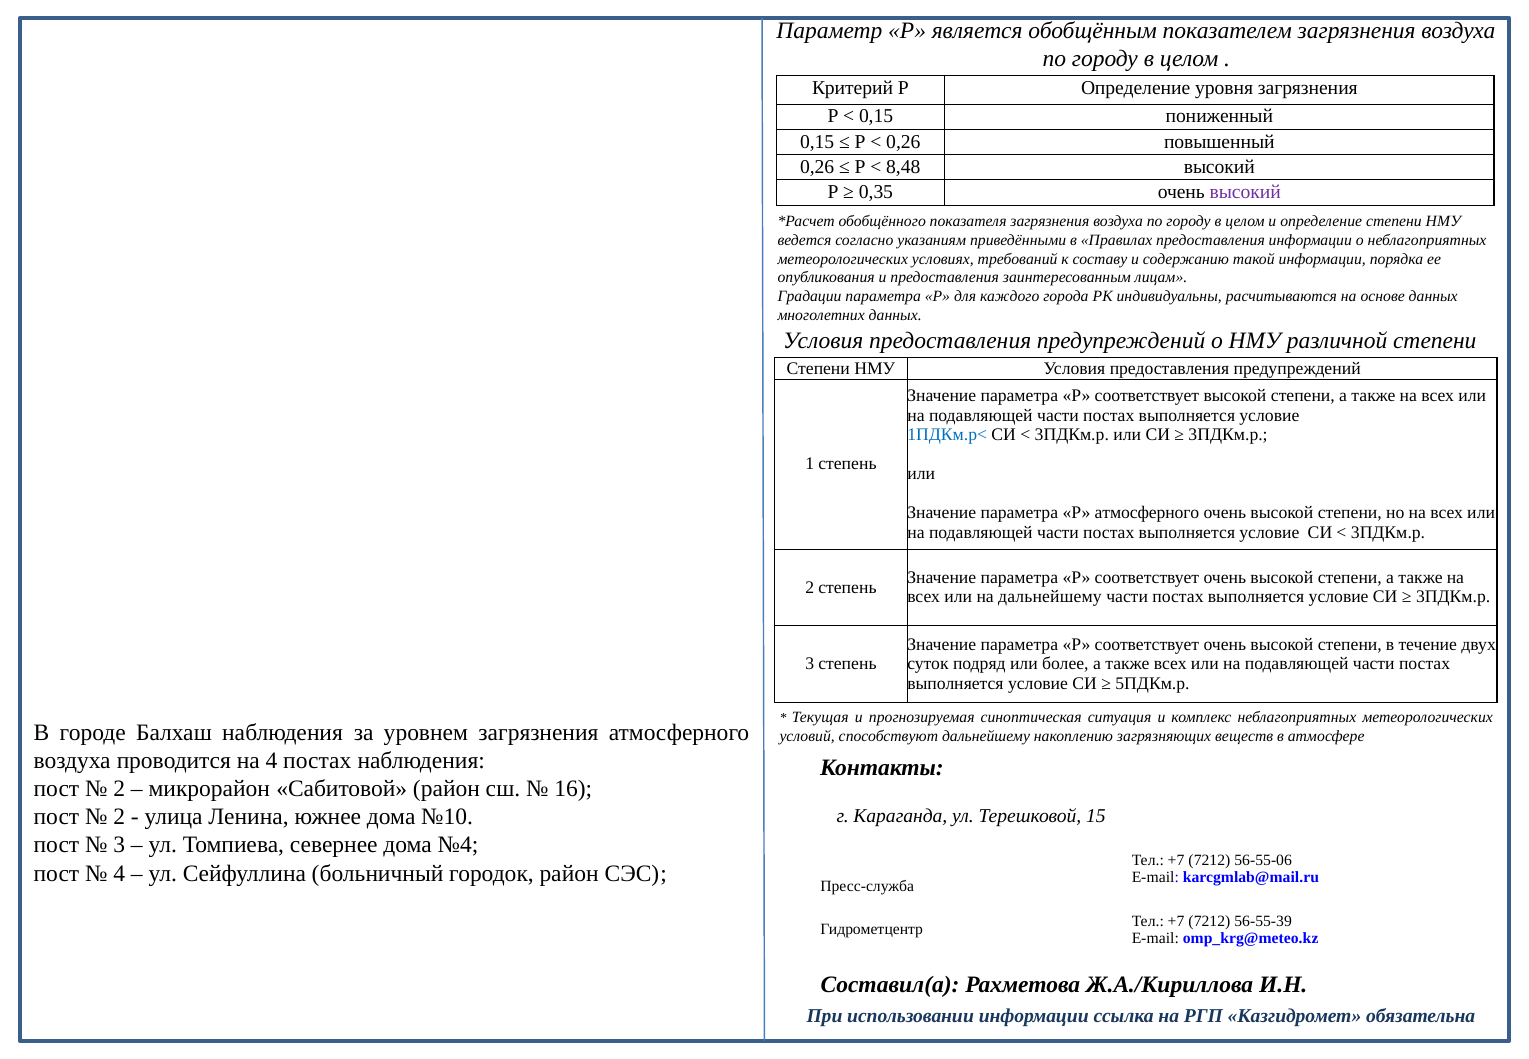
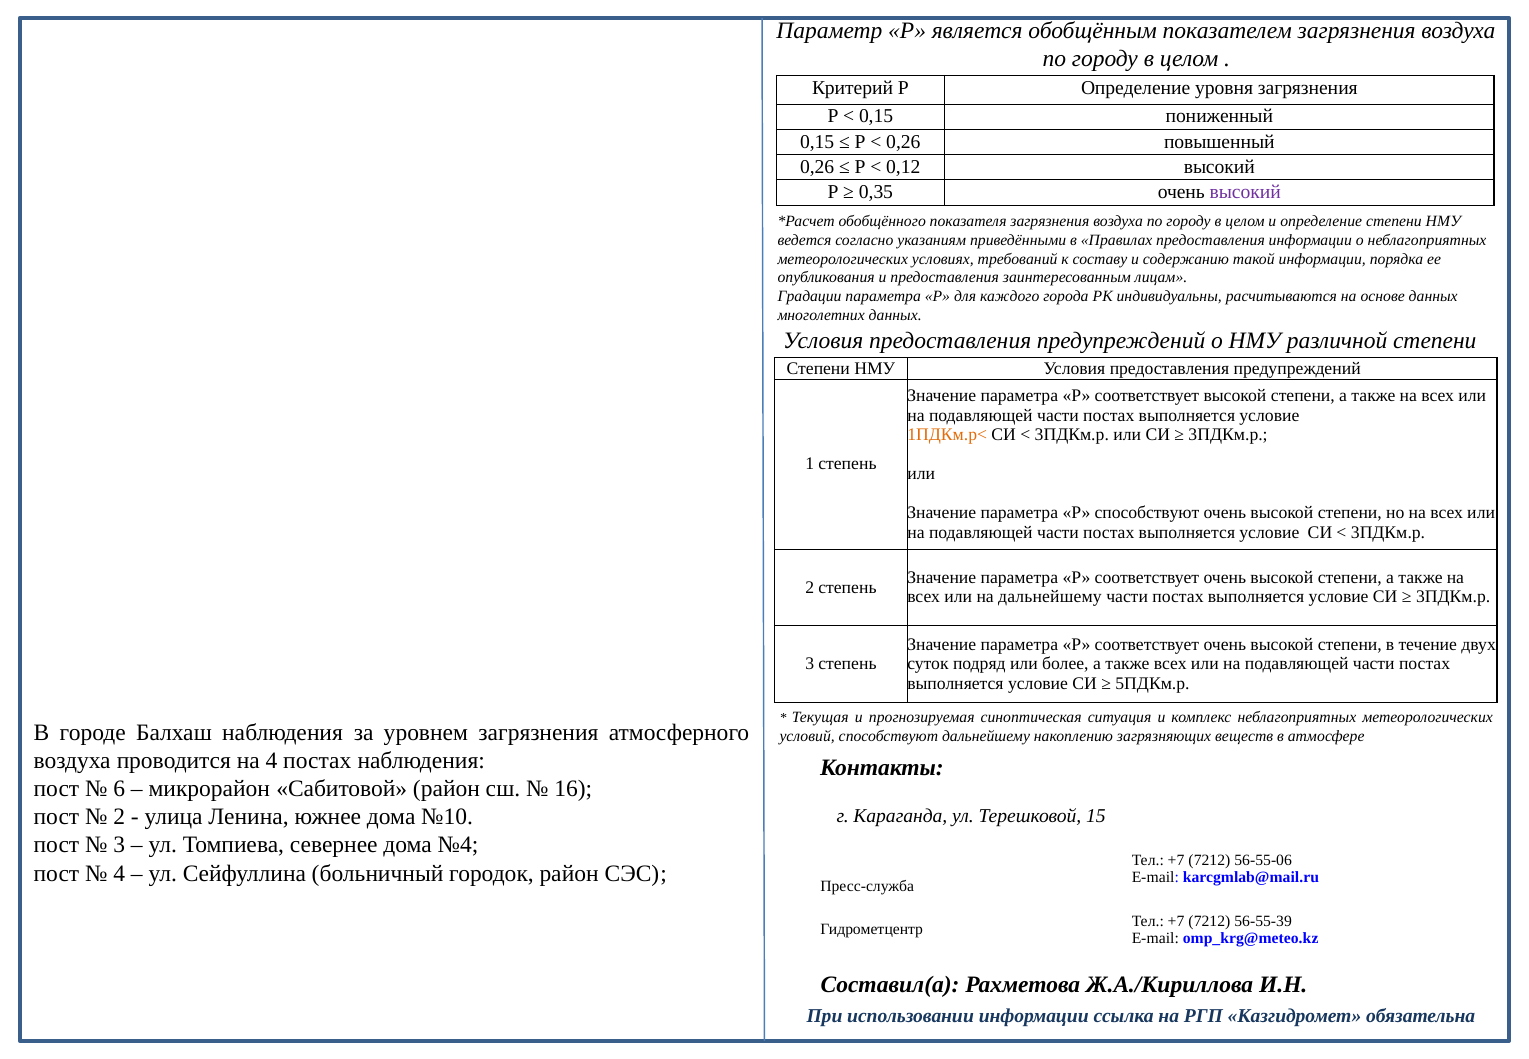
8,48: 8,48 -> 0,12
1ПДКм.р< colour: blue -> orange
Р атмосферного: атмосферного -> способствуют
2 at (119, 788): 2 -> 6
